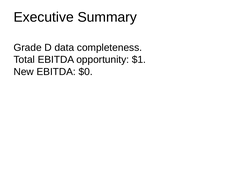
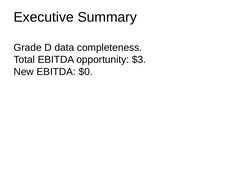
$1: $1 -> $3
